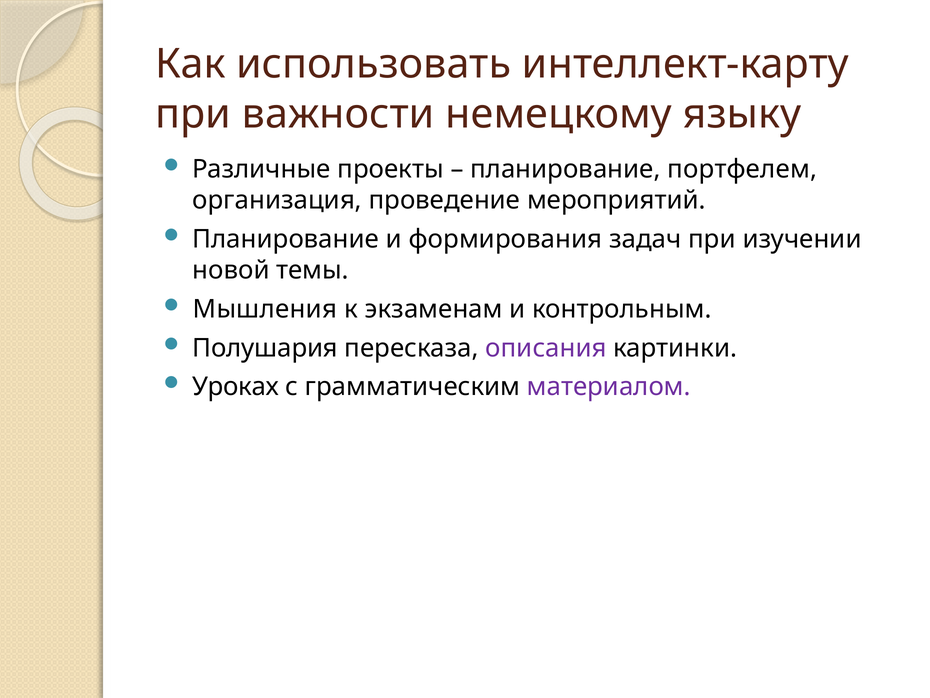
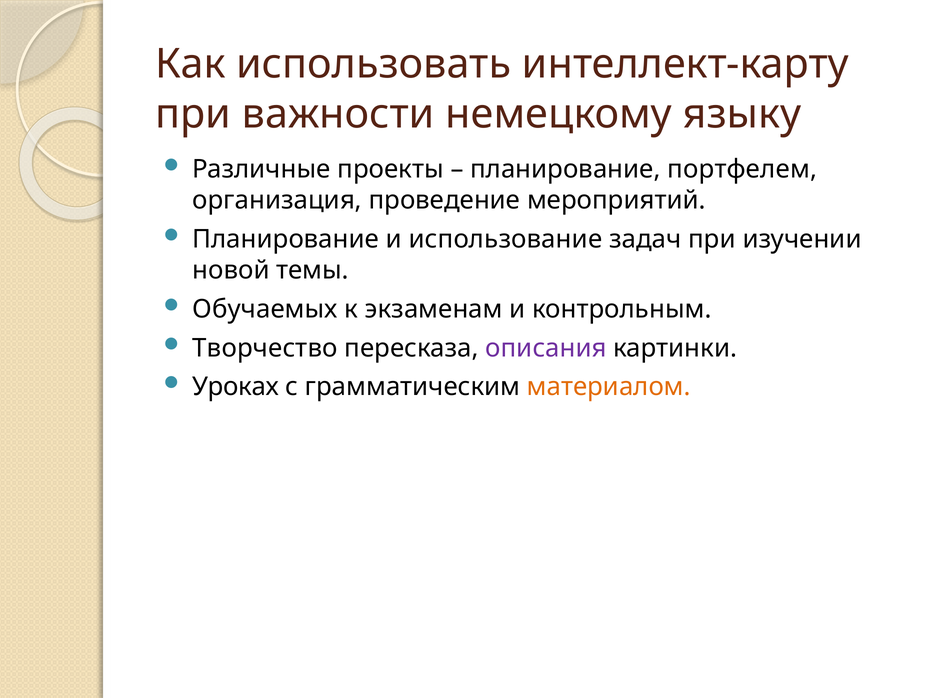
формирования: формирования -> использование
Мышления: Мышления -> Обучаемых
Полушария: Полушария -> Творчество
материалом colour: purple -> orange
